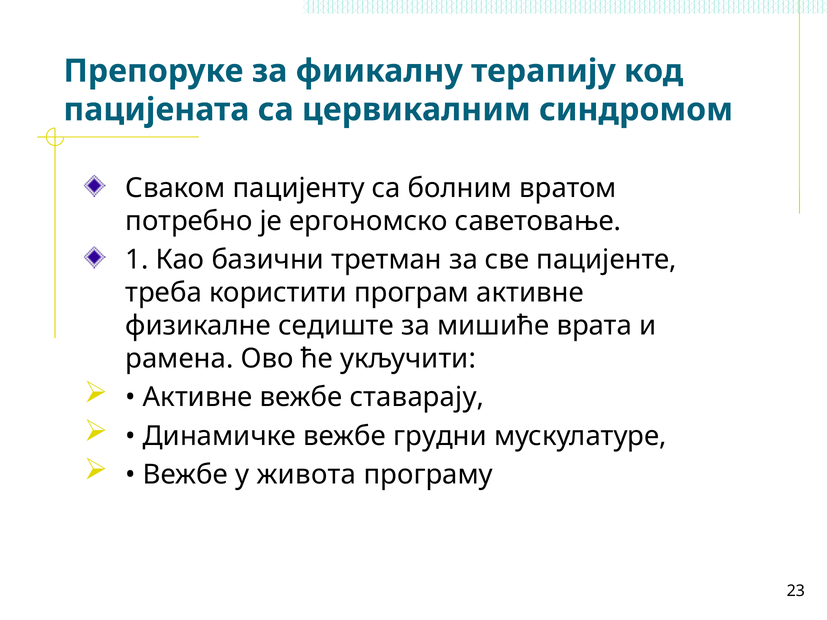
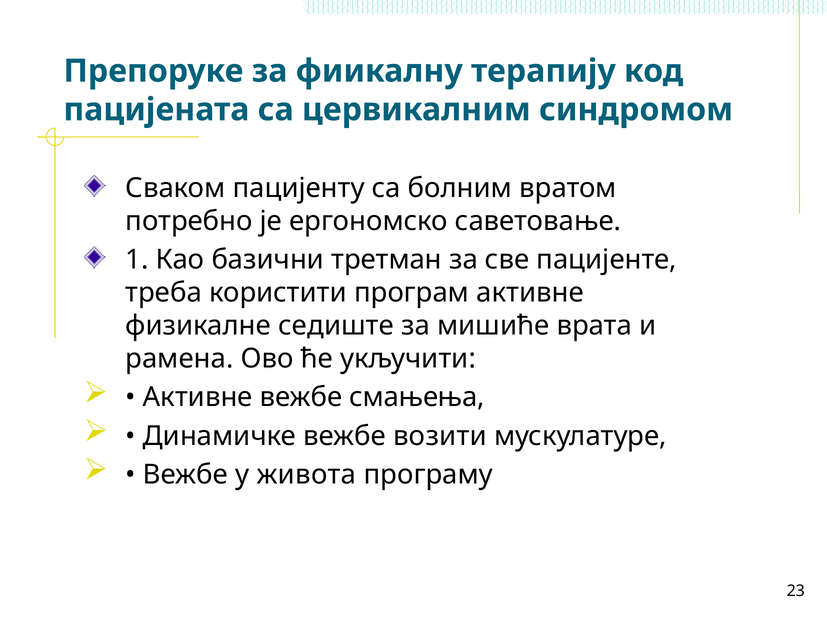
ставарају: ставарају -> смањења
грудни: грудни -> возити
